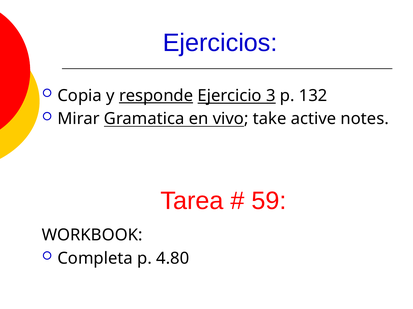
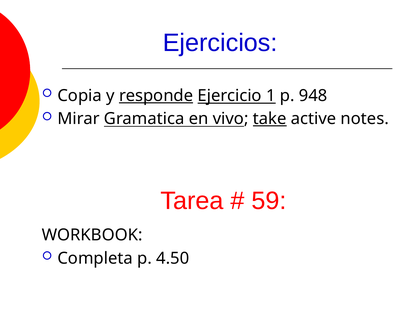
3: 3 -> 1
132: 132 -> 948
take underline: none -> present
4.80: 4.80 -> 4.50
